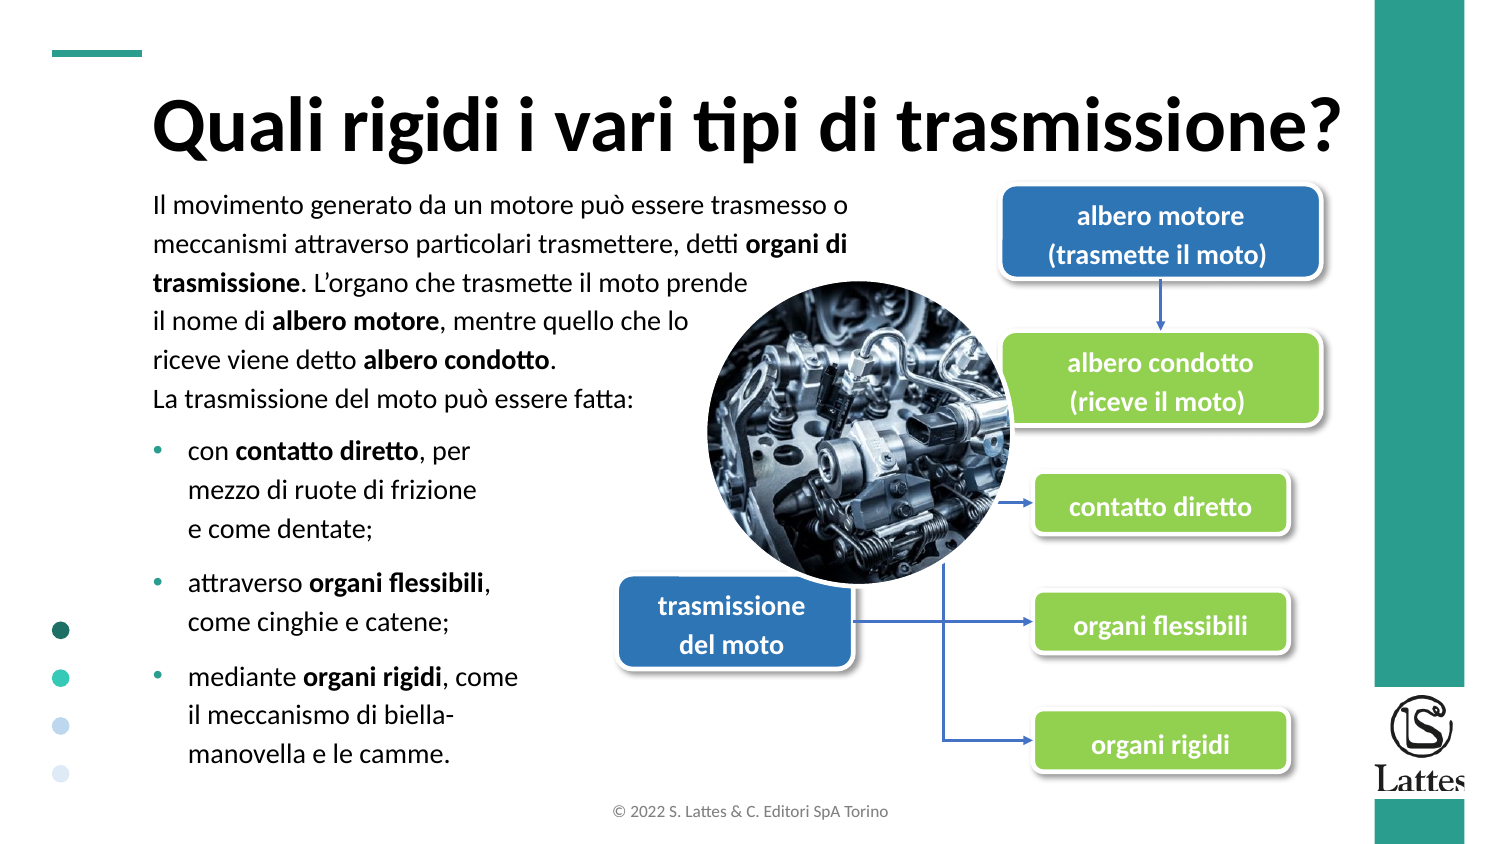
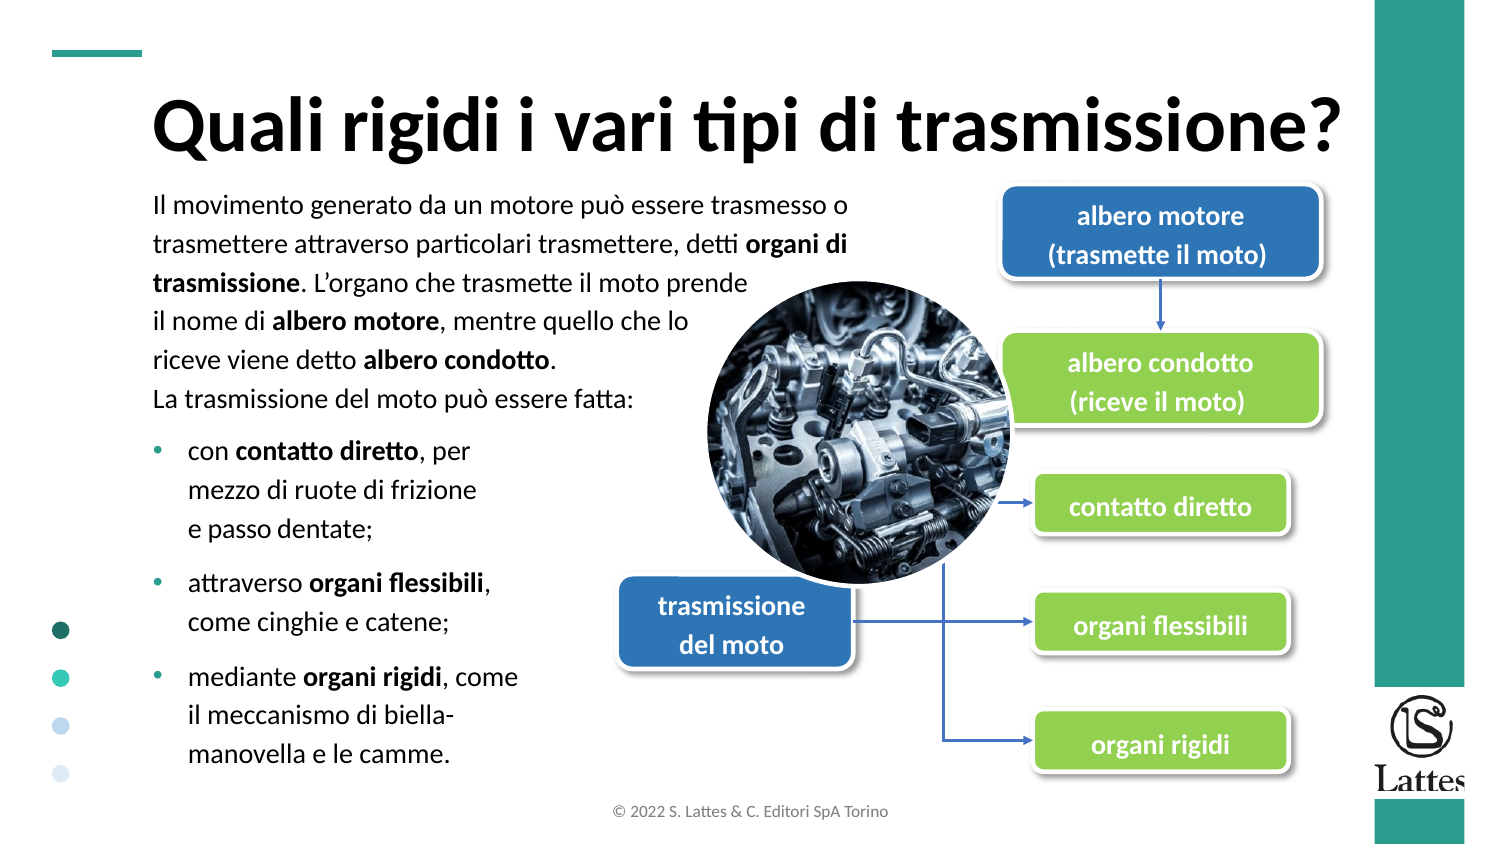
meccanismi at (220, 244): meccanismi -> trasmettere
e come: come -> passo
